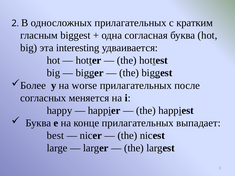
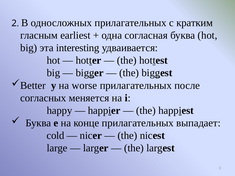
гласным biggest: biggest -> earliest
Более: Более -> Better
best: best -> cold
